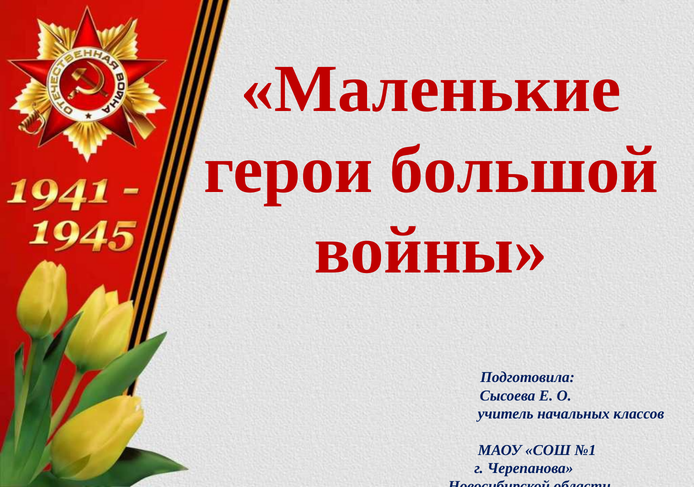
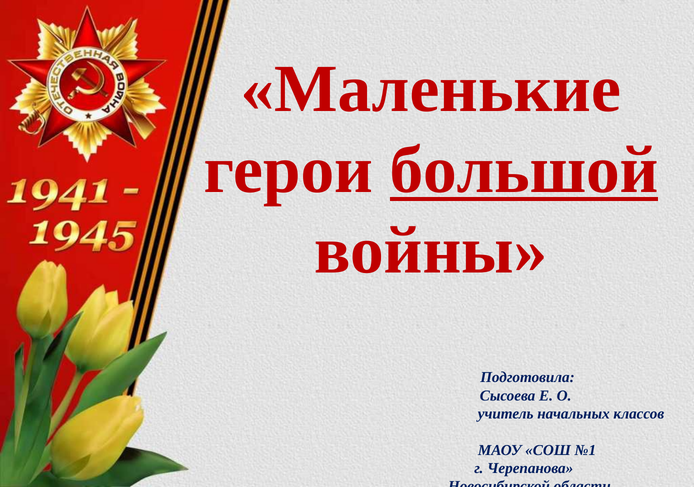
большой underline: none -> present
